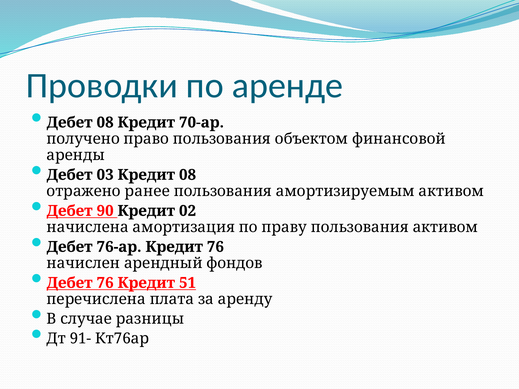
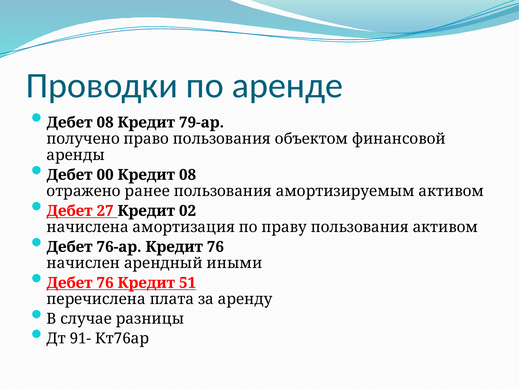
70-ар: 70-ар -> 79-ар
03: 03 -> 00
90: 90 -> 27
фондов: фондов -> иными
